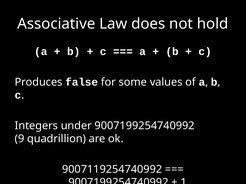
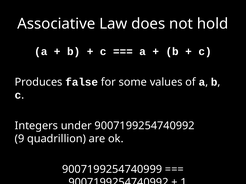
9007119254740992: 9007119254740992 -> 9007199254740999
